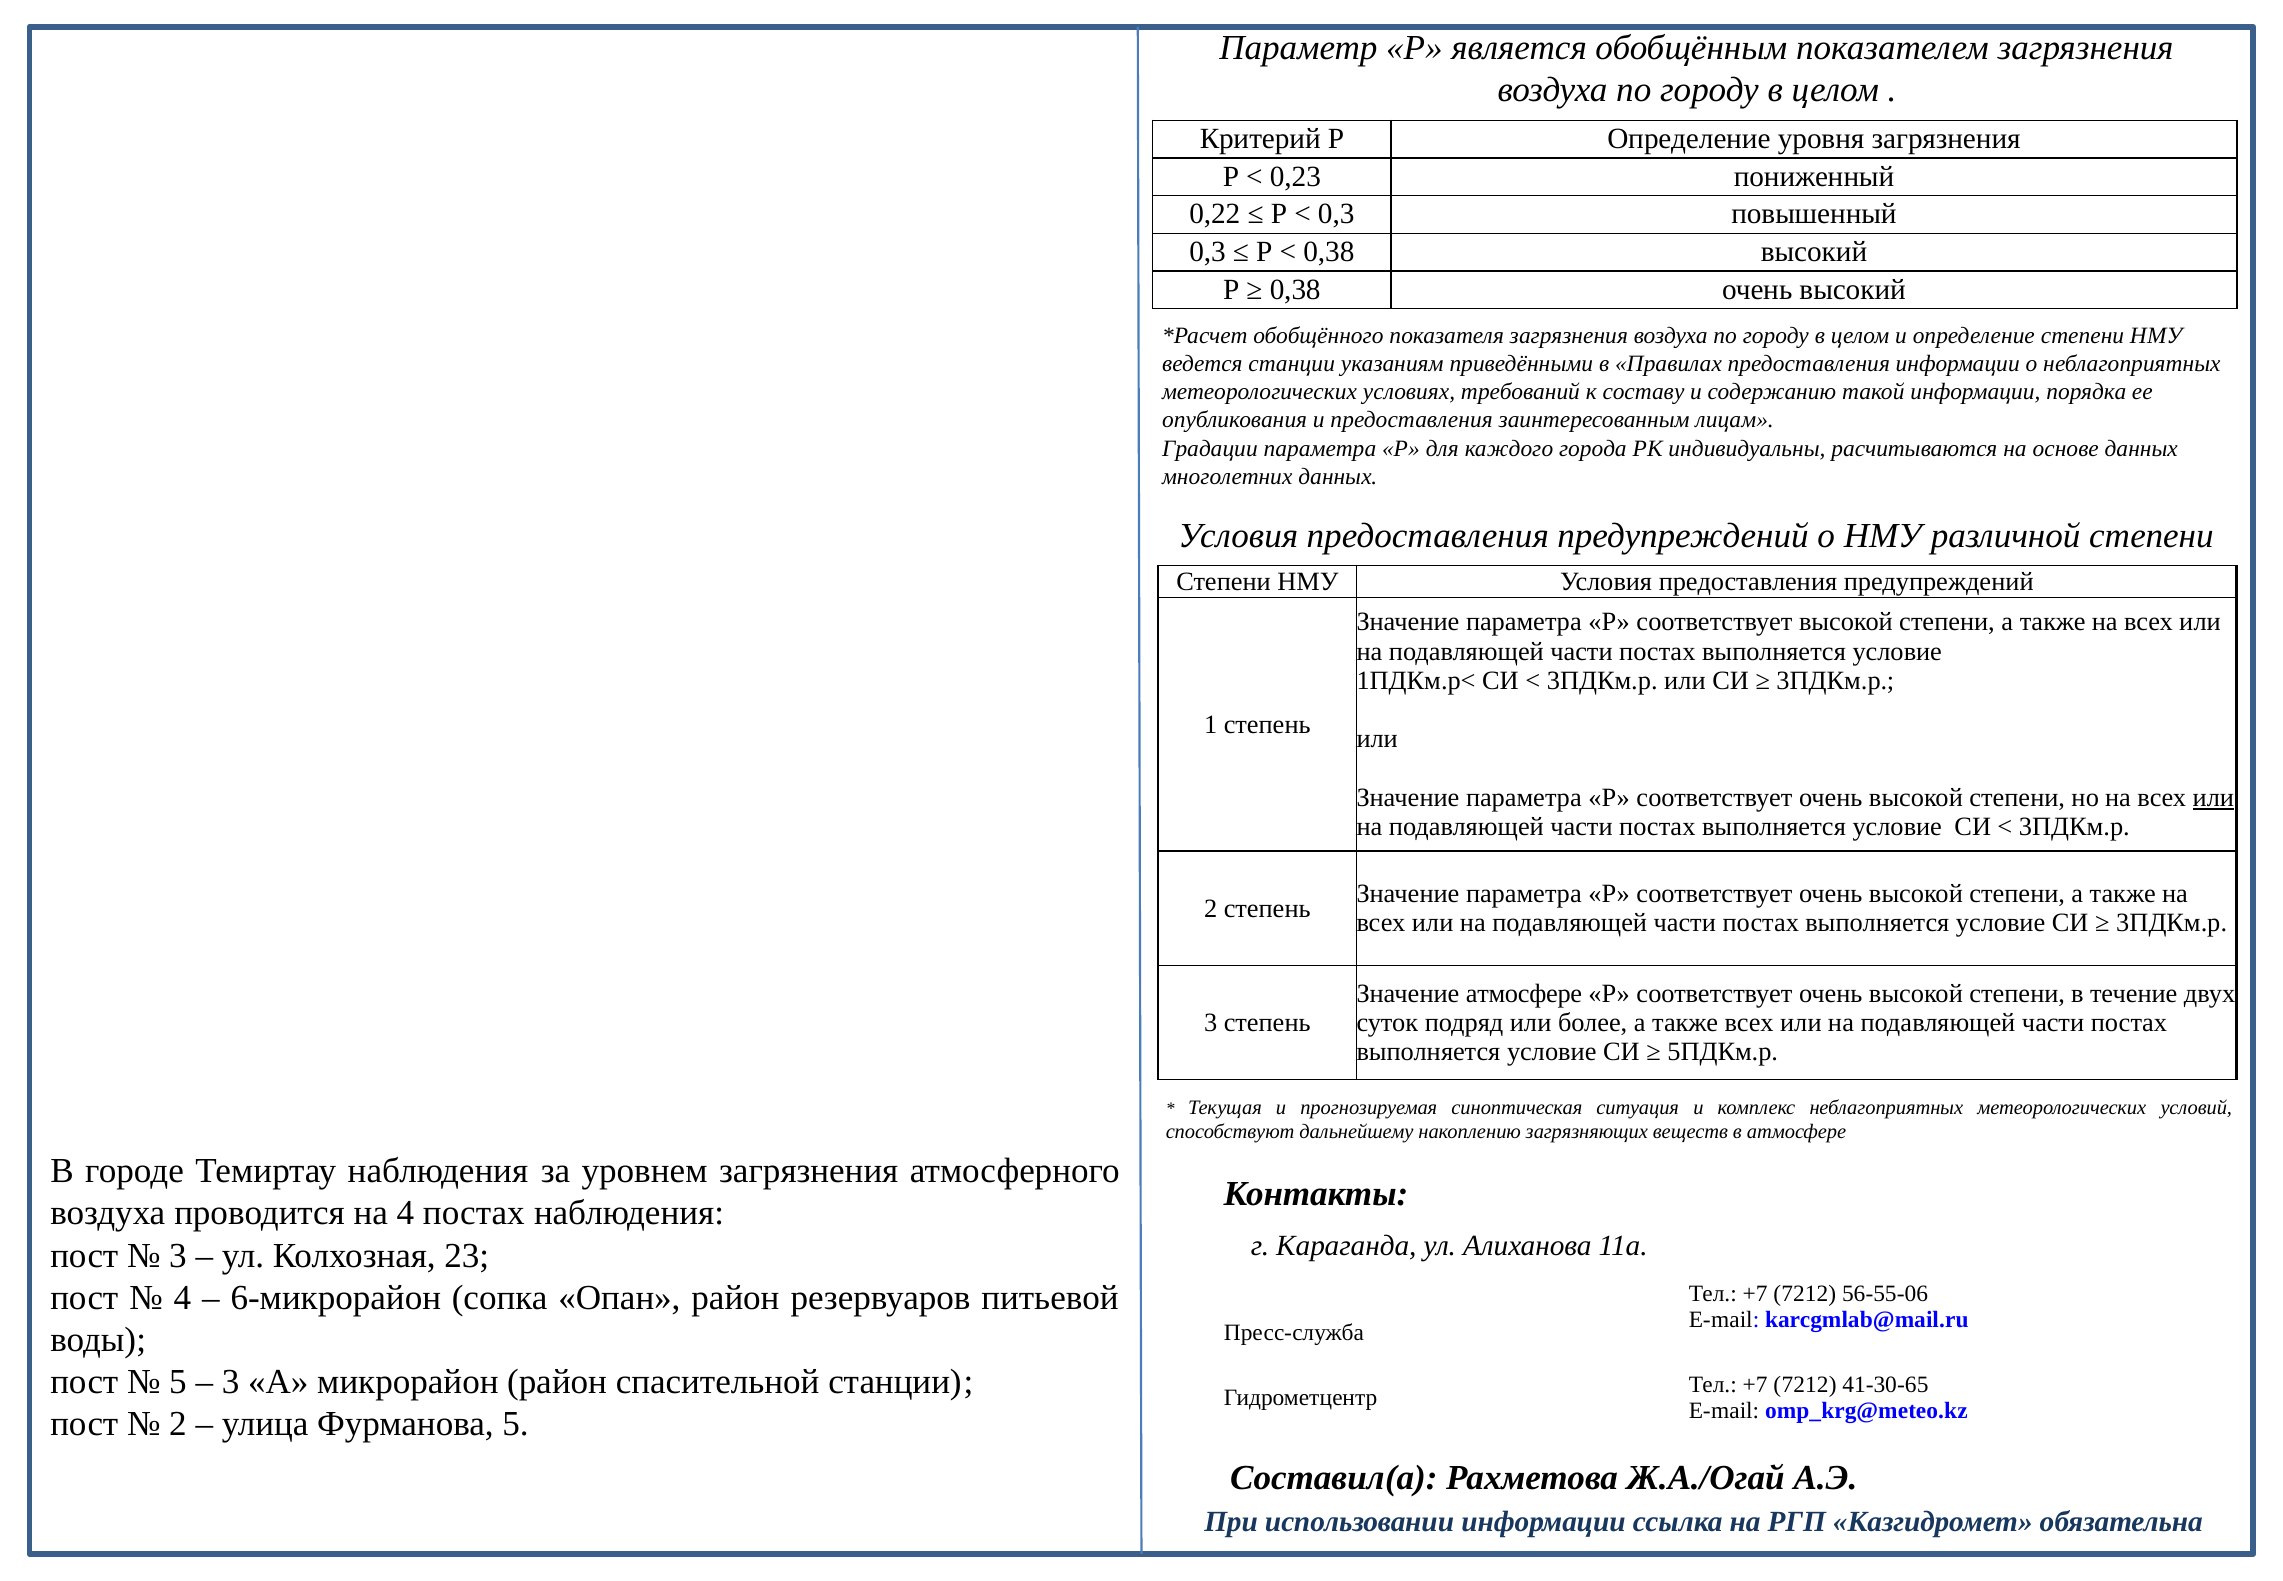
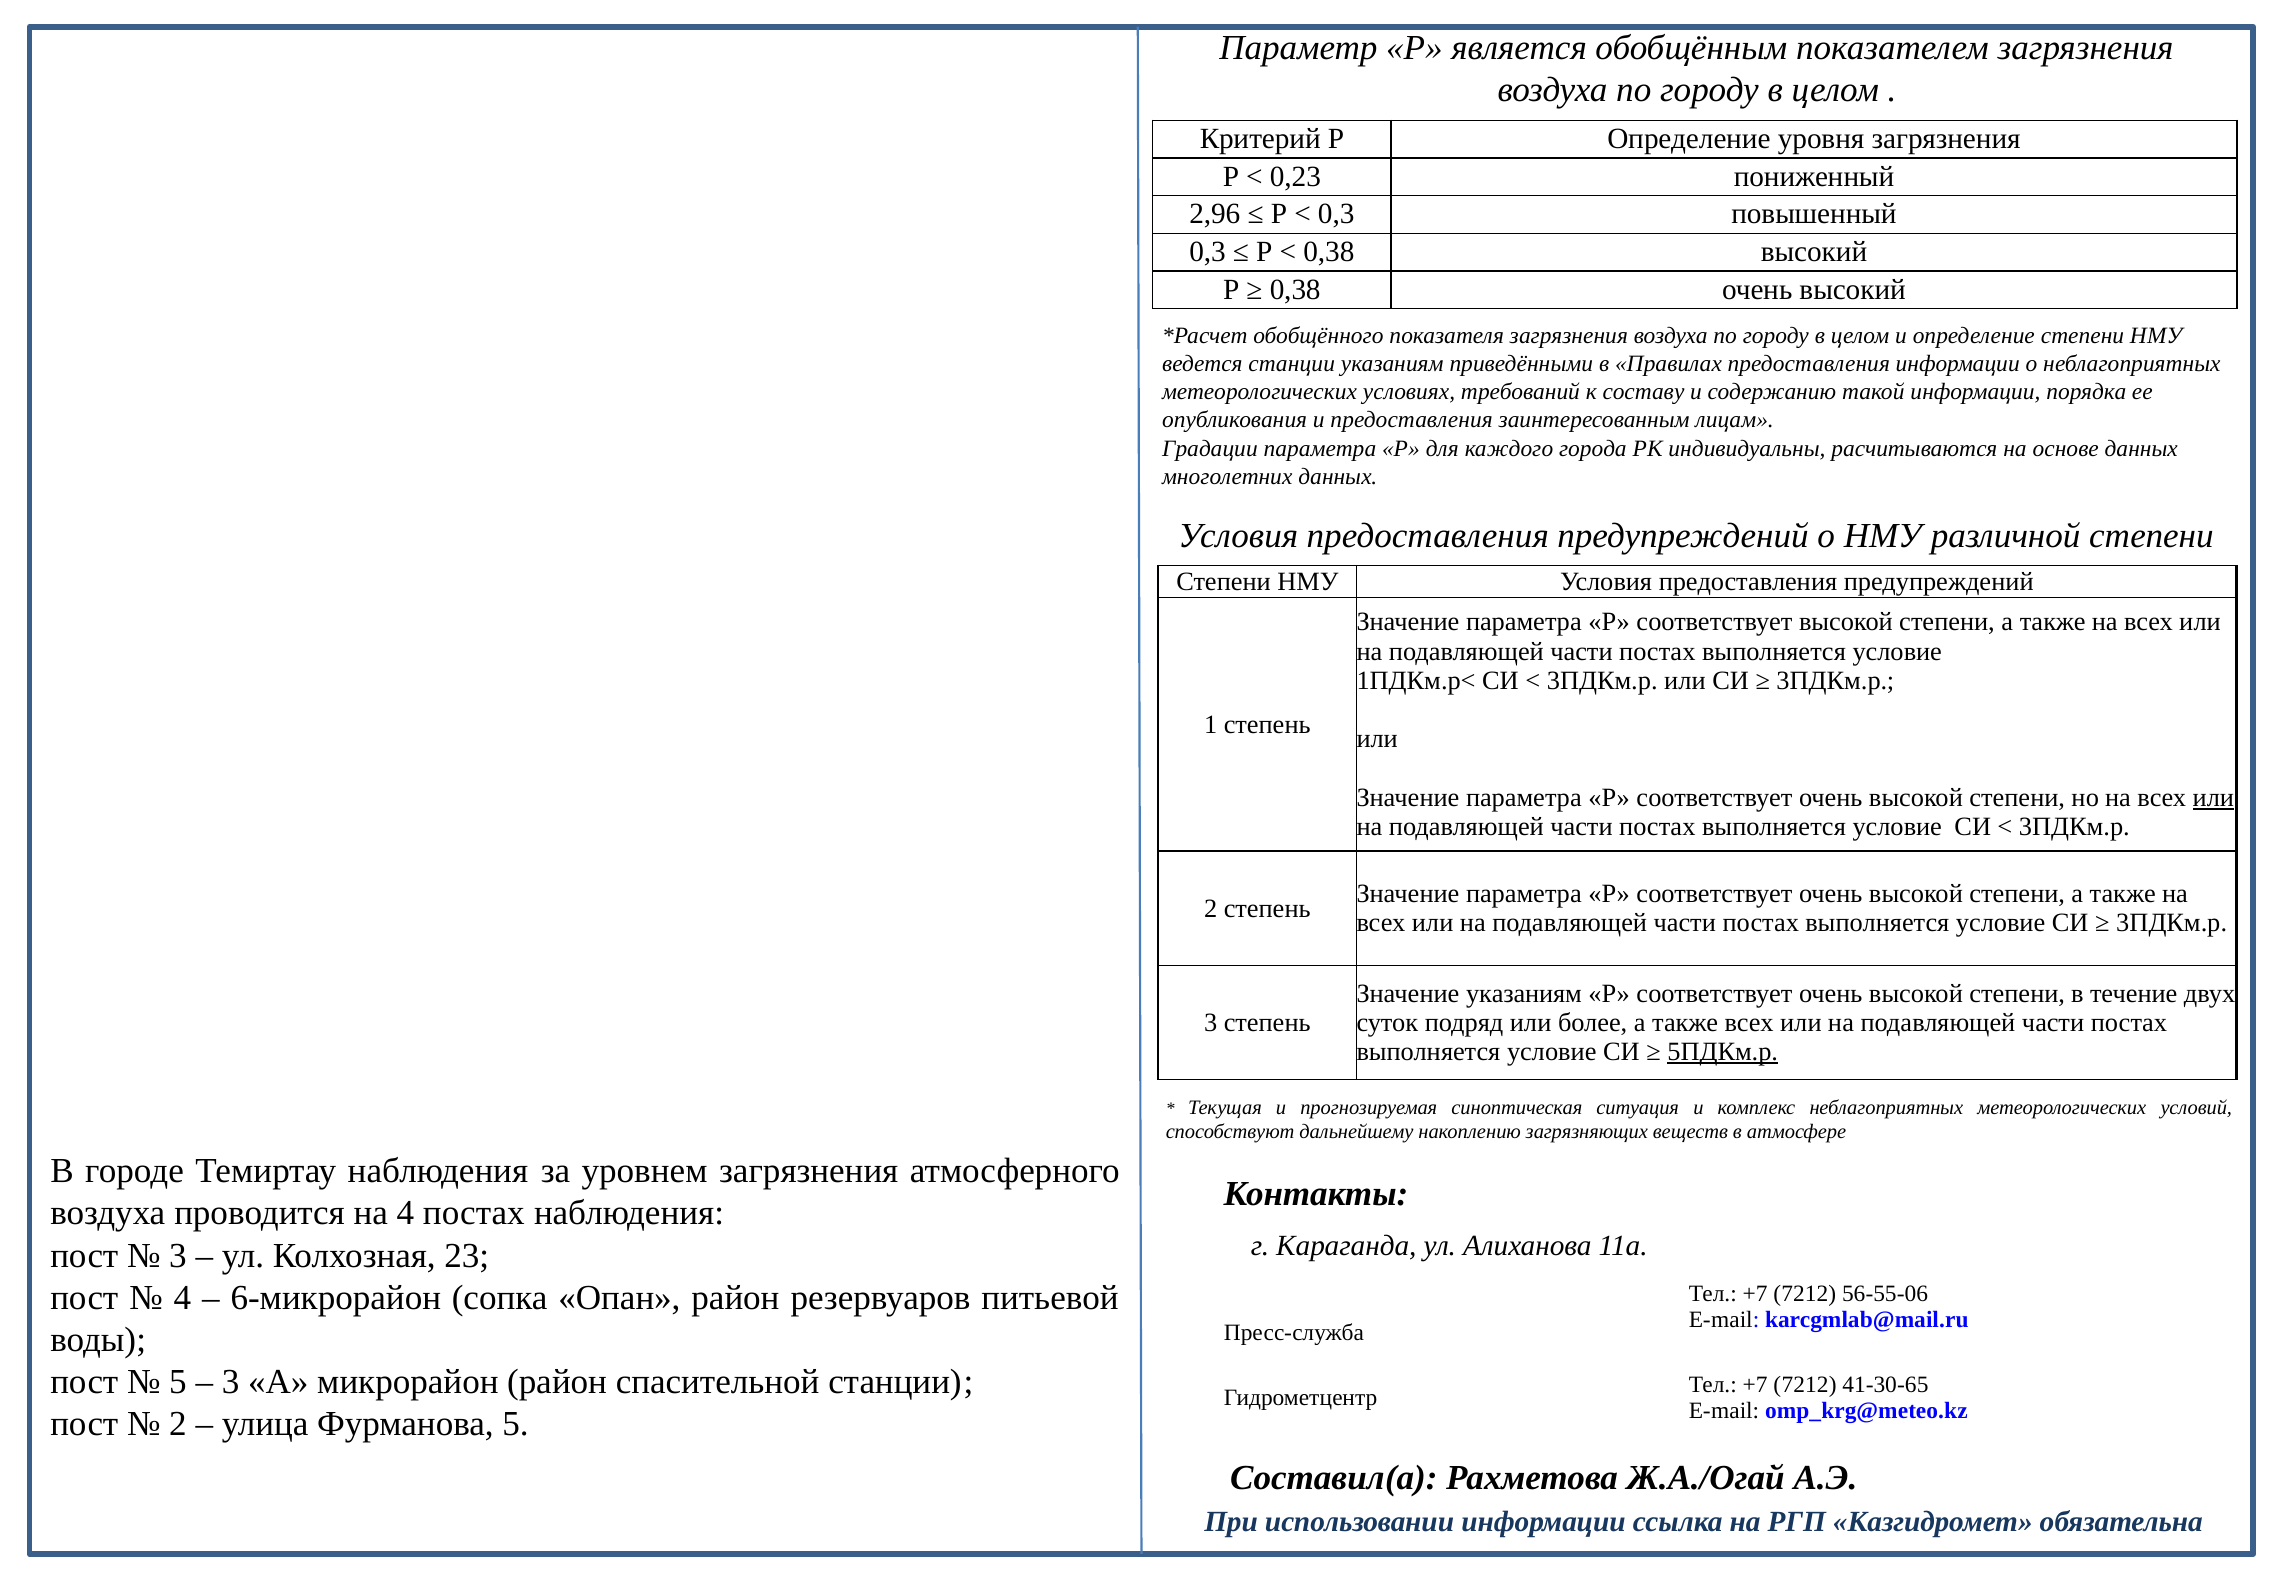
0,22: 0,22 -> 2,96
Значение атмосфере: атмосфере -> указаниям
5ПДКм.р underline: none -> present
